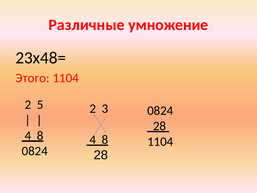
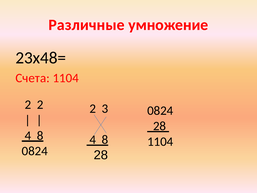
Этого: Этого -> Счета
2 5: 5 -> 2
